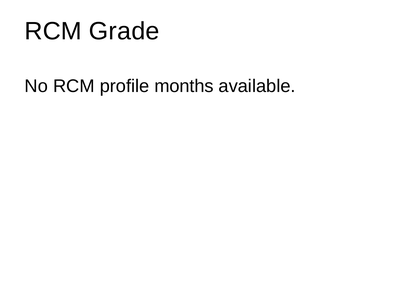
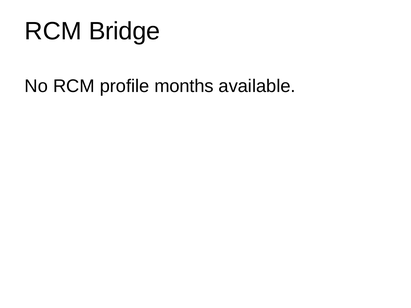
Grade: Grade -> Bridge
